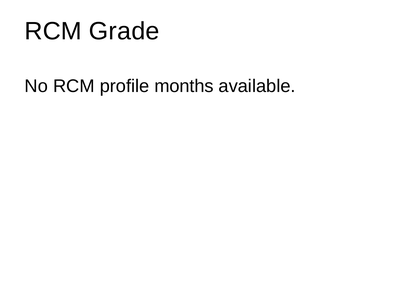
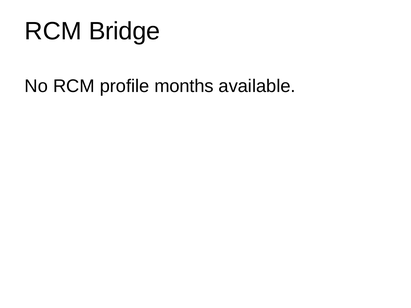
Grade: Grade -> Bridge
